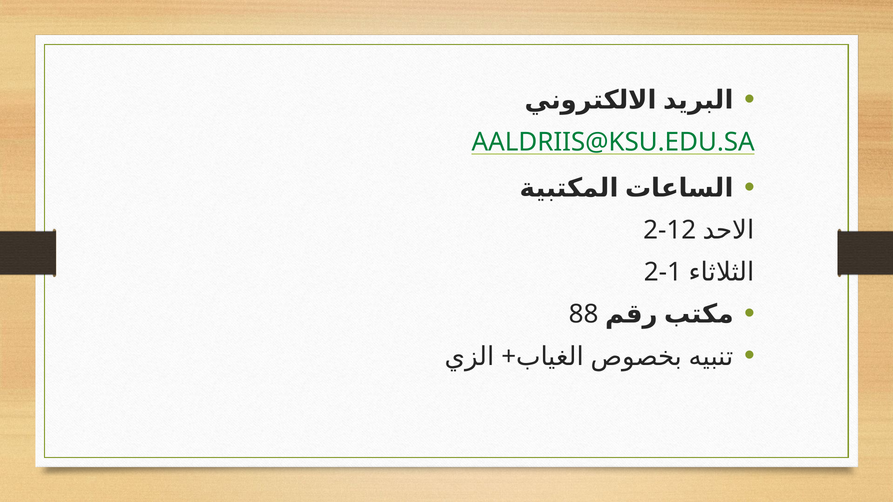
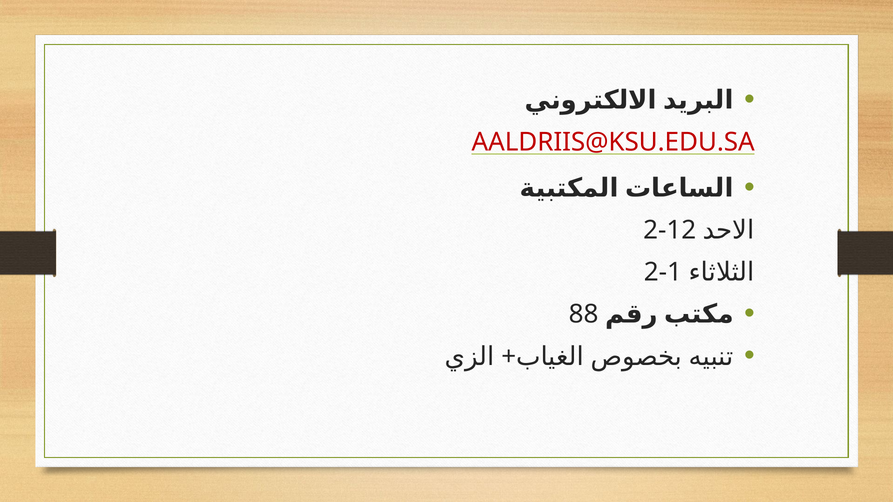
AALDRIIS@KSU.EDU.SA colour: green -> red
